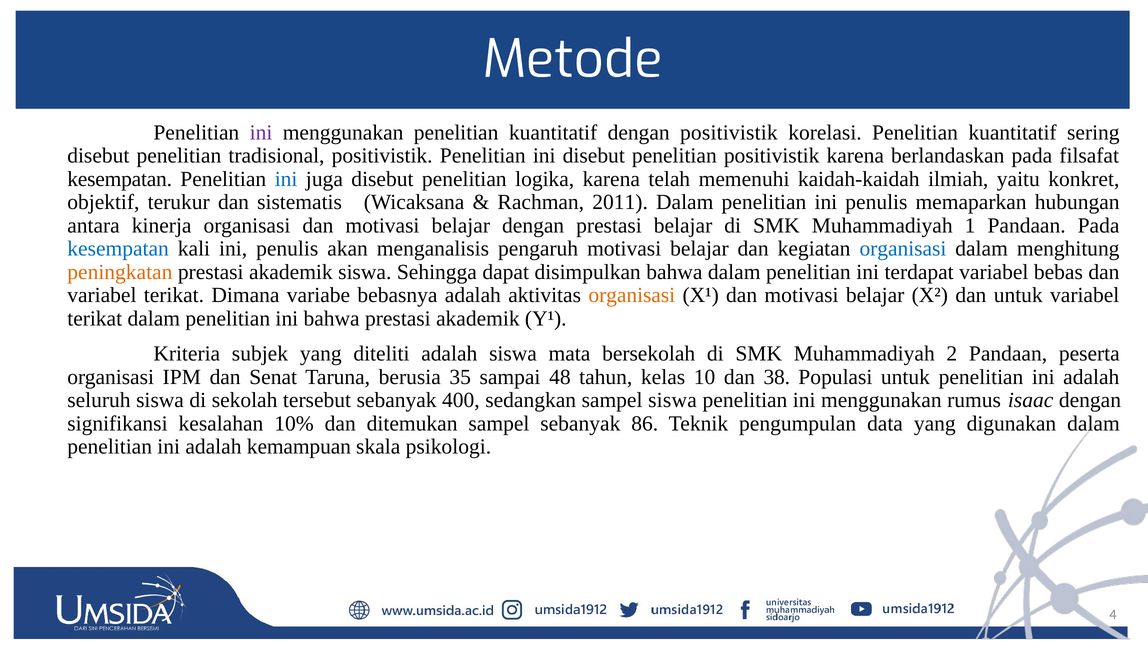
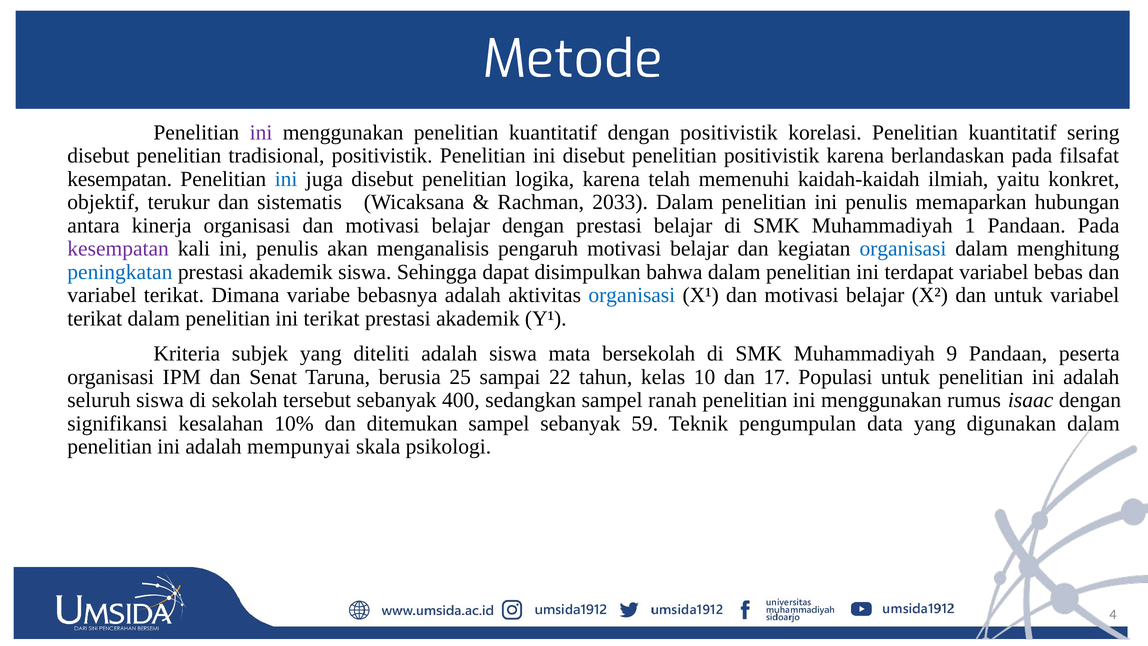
2011: 2011 -> 2033
kesempatan at (118, 249) colour: blue -> purple
peningkatan colour: orange -> blue
organisasi at (632, 295) colour: orange -> blue
ini bahwa: bahwa -> terikat
2: 2 -> 9
35: 35 -> 25
48: 48 -> 22
38: 38 -> 17
sampel siswa: siswa -> ranah
86: 86 -> 59
kemampuan: kemampuan -> mempunyai
